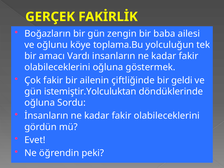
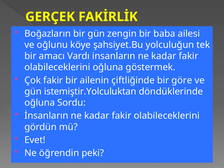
toplama.Bu: toplama.Bu -> şahsiyet.Bu
geldi: geldi -> göre
